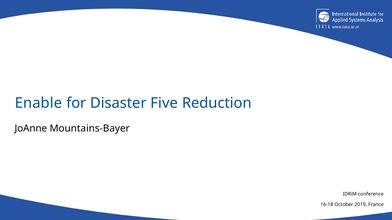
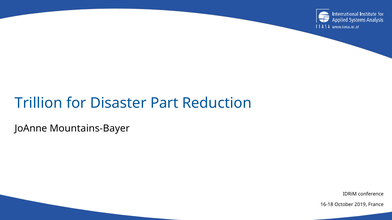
Enable: Enable -> Trillion
Five: Five -> Part
